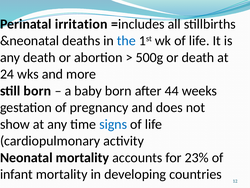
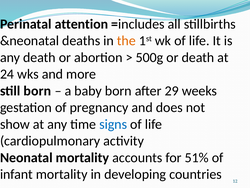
irritation: irritation -> attention
the colour: blue -> orange
44: 44 -> 29
23%: 23% -> 51%
